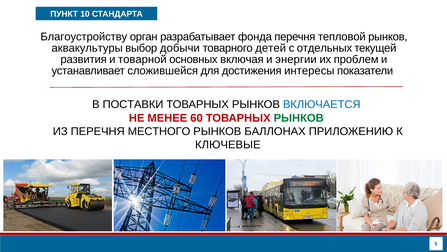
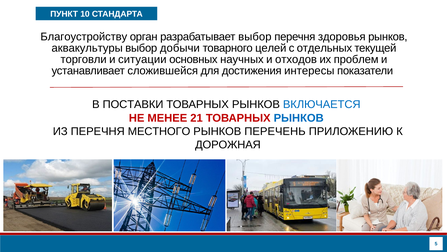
разрабатывает фонда: фонда -> выбор
тепловой: тепловой -> здоровья
детей: детей -> целей
развития: развития -> торговли
товарной: товарной -> ситуации
включая: включая -> научных
энергии: энергии -> отходов
60: 60 -> 21
РЫНКОВ at (299, 118) colour: green -> blue
БАЛЛОНАХ: БАЛЛОНАХ -> ПЕРЕЧЕНЬ
КЛЮЧЕВЫЕ: КЛЮЧЕВЫЕ -> ДОРОЖНАЯ
